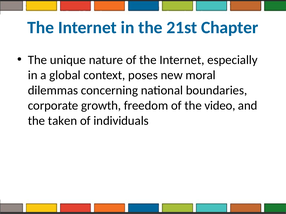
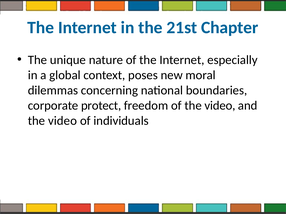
growth: growth -> protect
taken at (63, 121): taken -> video
